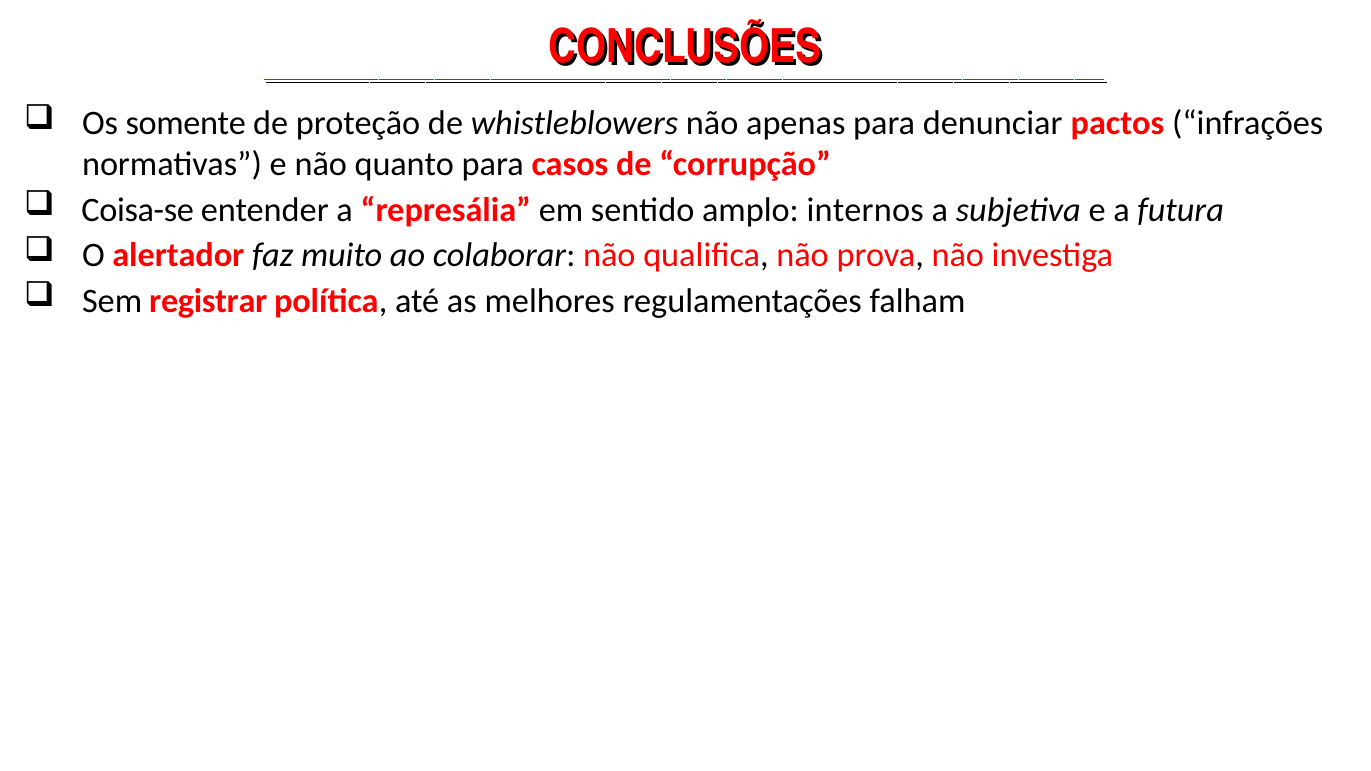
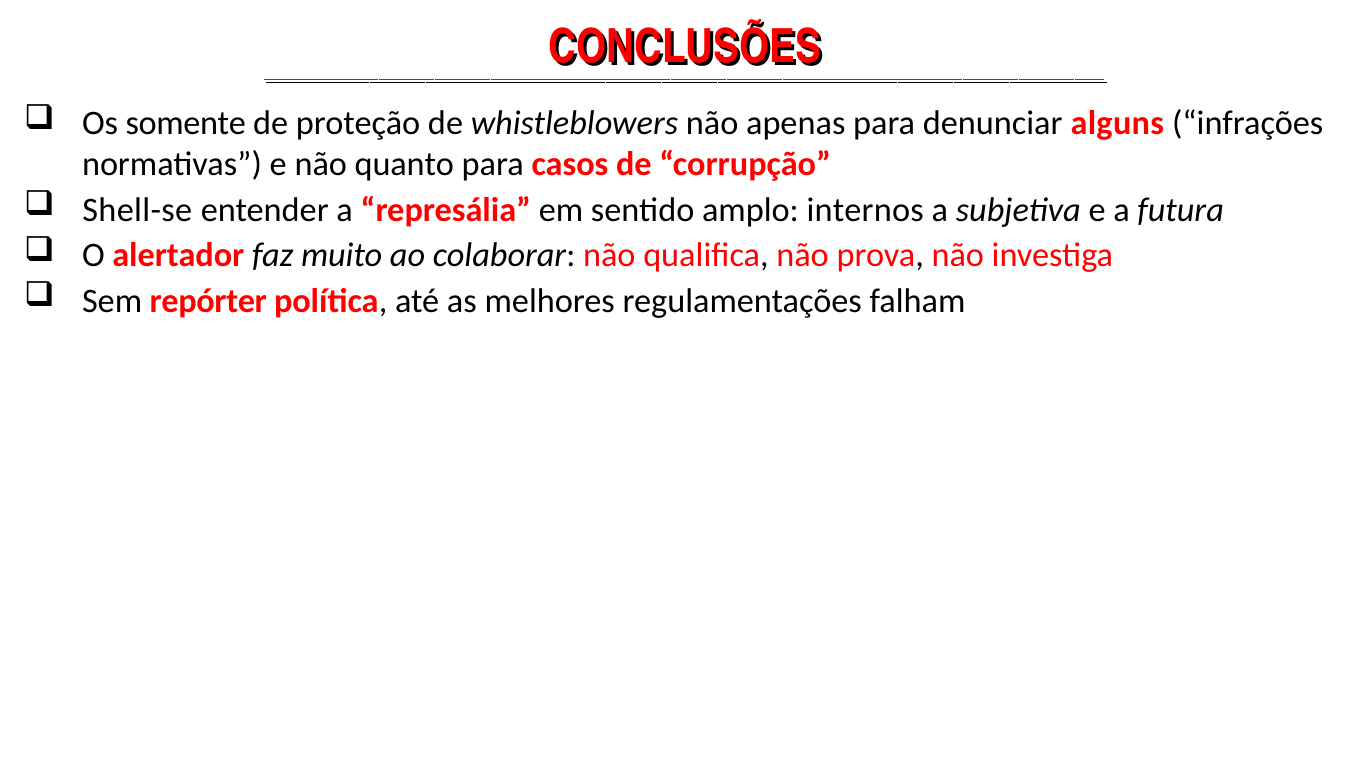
pactos: pactos -> alguns
Coisa-se: Coisa-se -> Shell-se
registrar: registrar -> repórter
